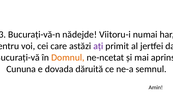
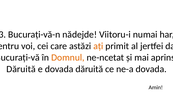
ați colour: purple -> orange
Cununa at (21, 69): Cununa -> Dăruită
ne-a semnul: semnul -> dovada
